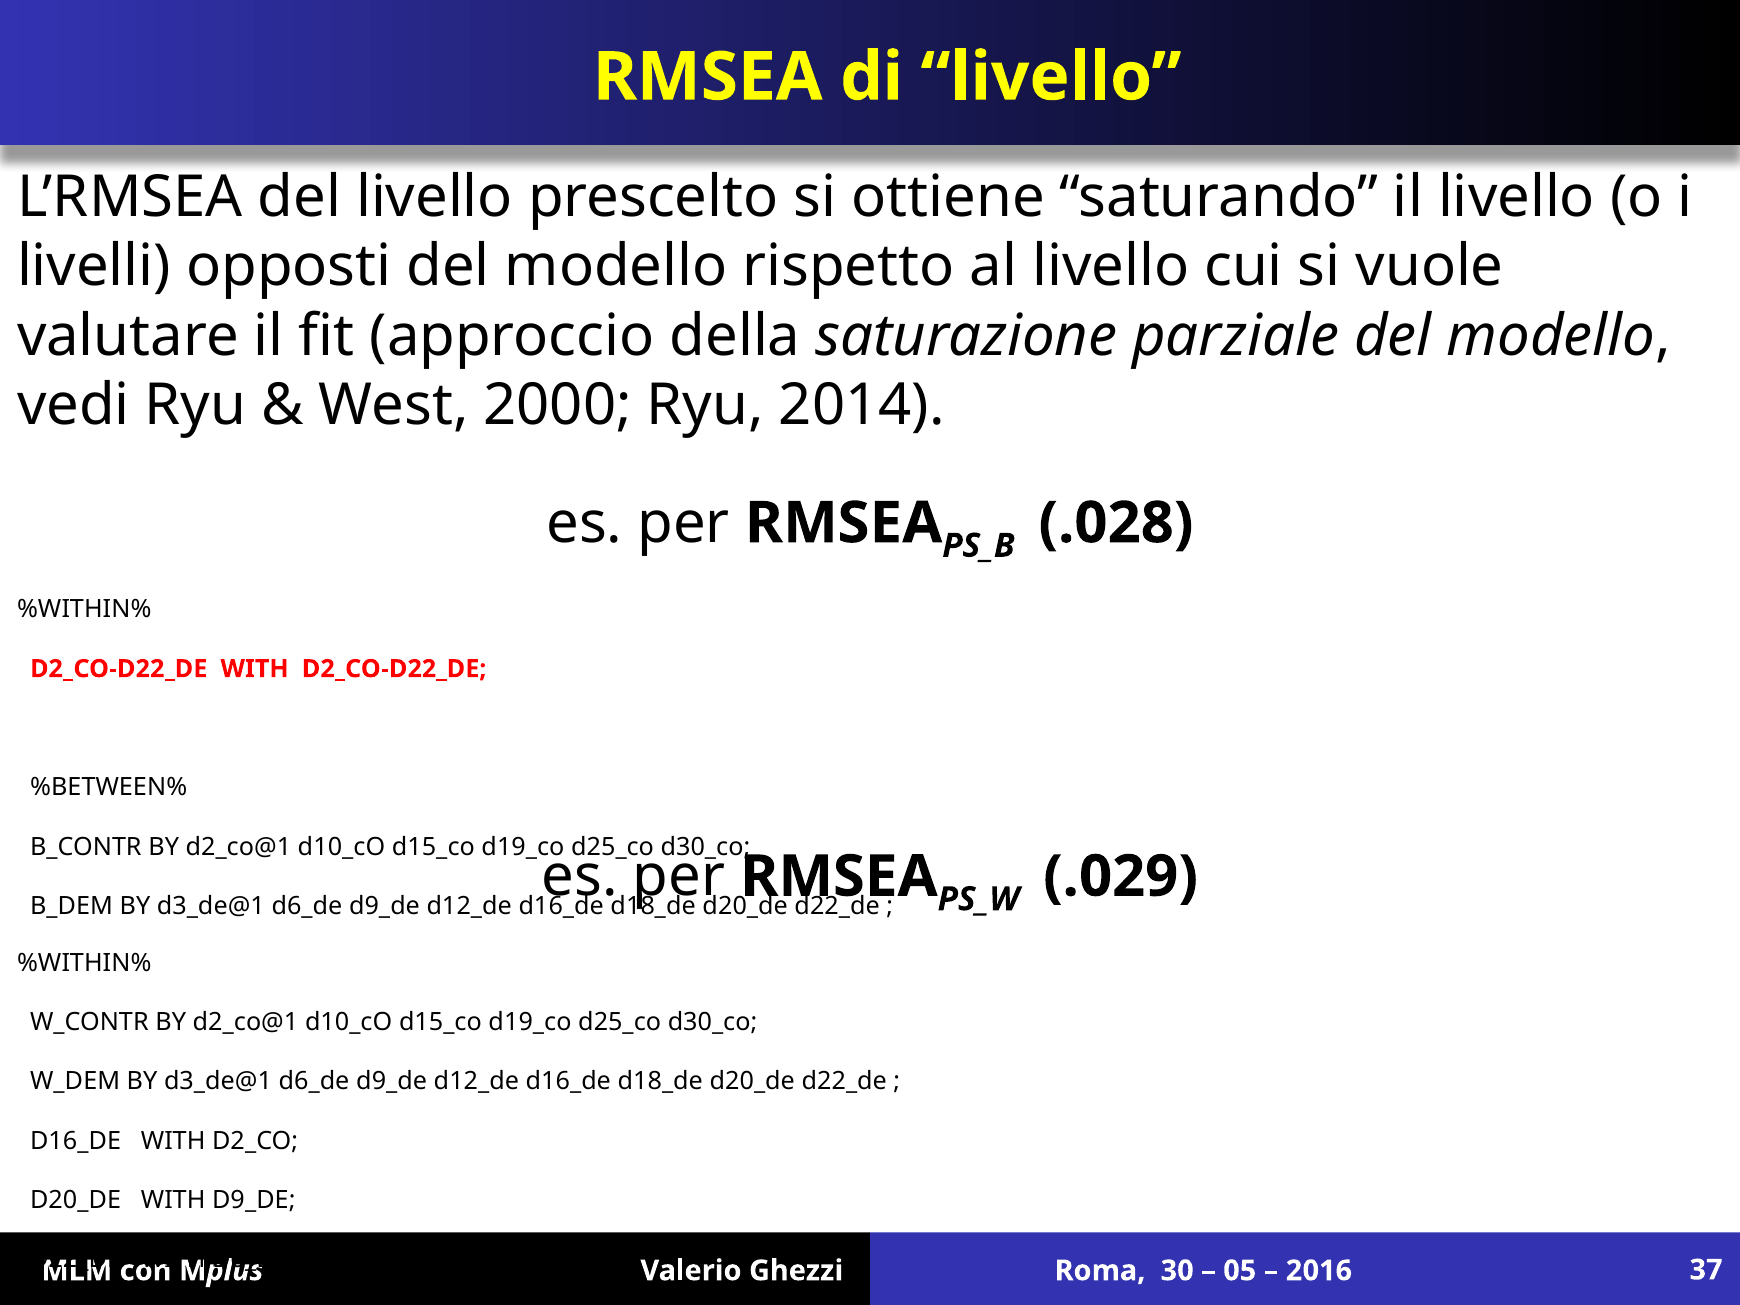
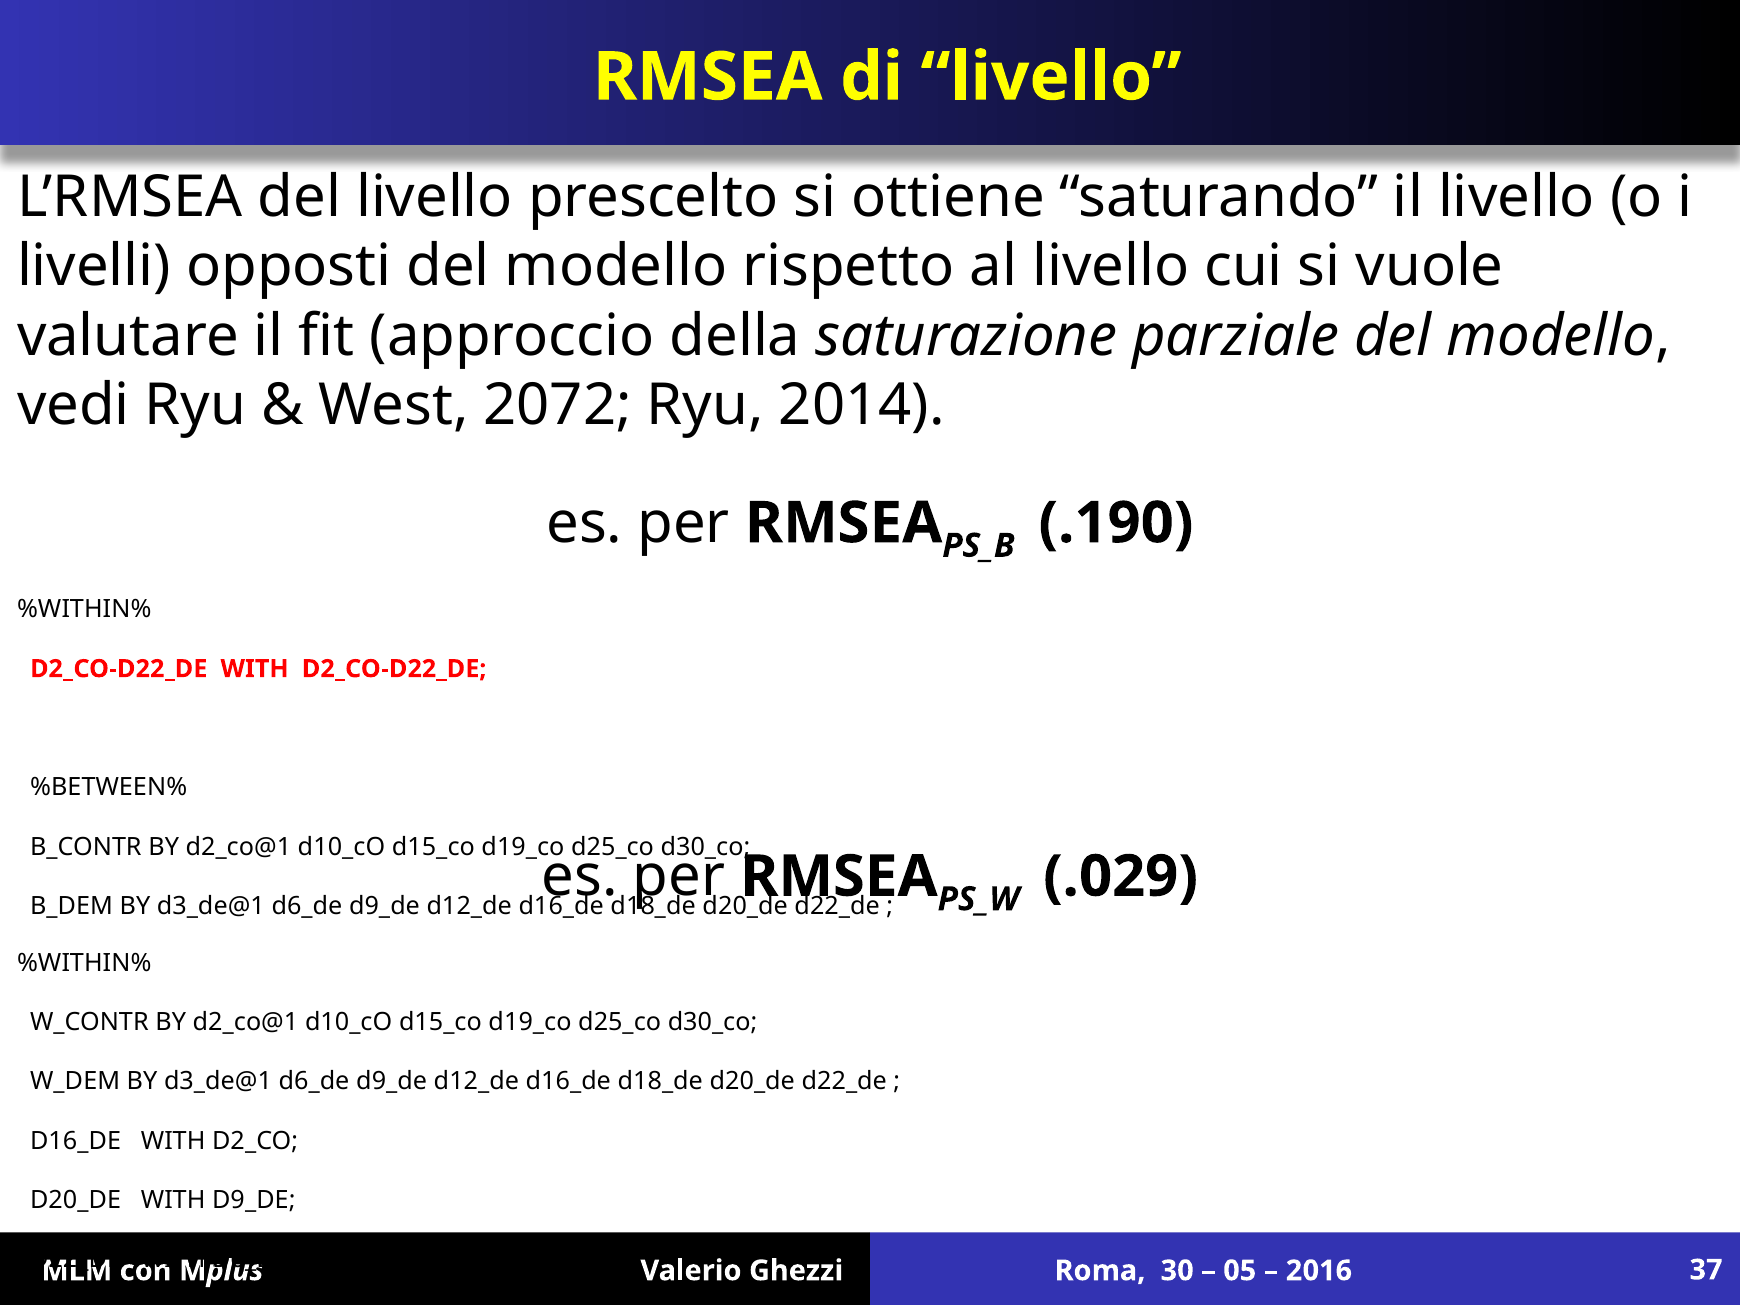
2000: 2000 -> 2072
.028: .028 -> .190
